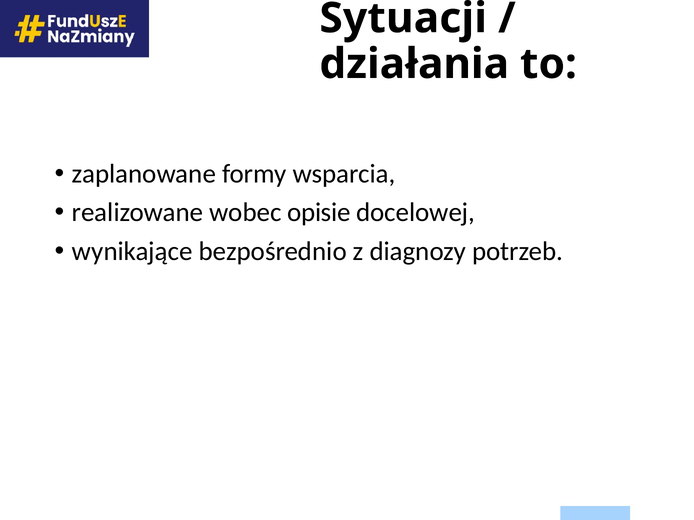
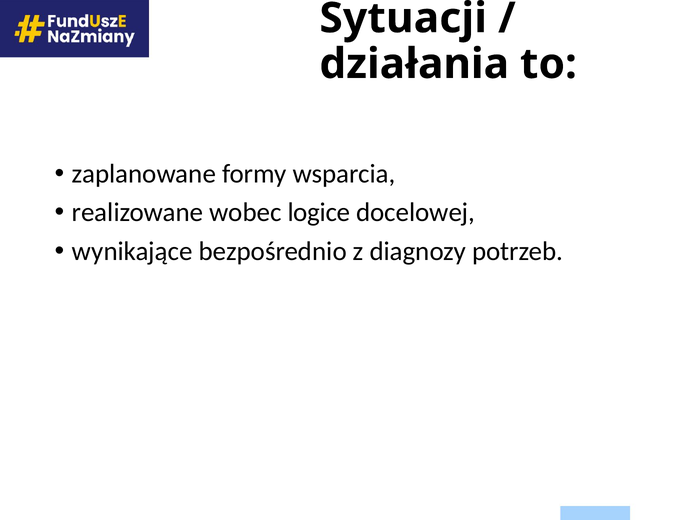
opisie: opisie -> logice
